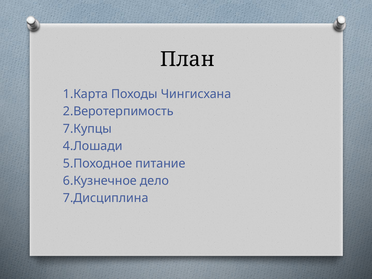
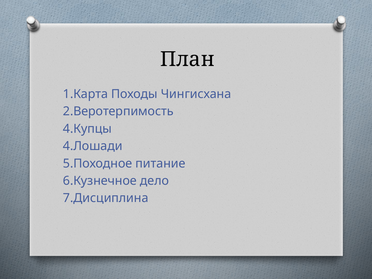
7.Купцы: 7.Купцы -> 4.Купцы
